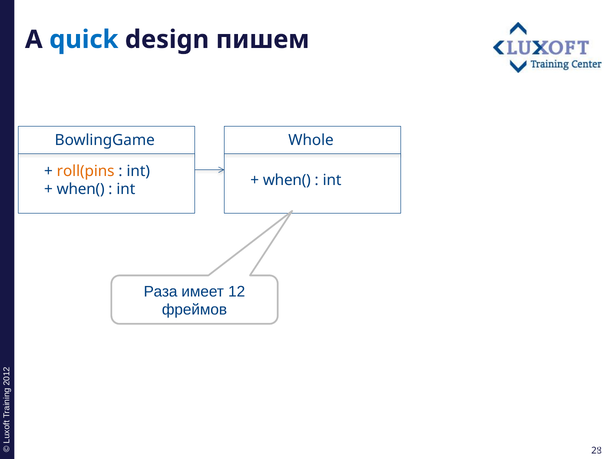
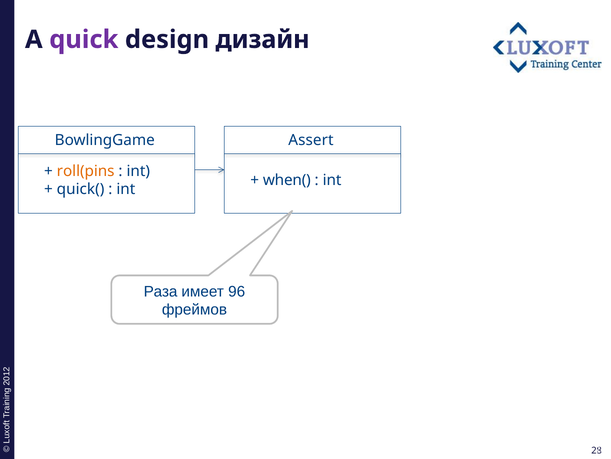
quick colour: blue -> purple
пишем: пишем -> дизайн
Whole: Whole -> Assert
when( at (81, 189): when( -> quick(
12: 12 -> 96
